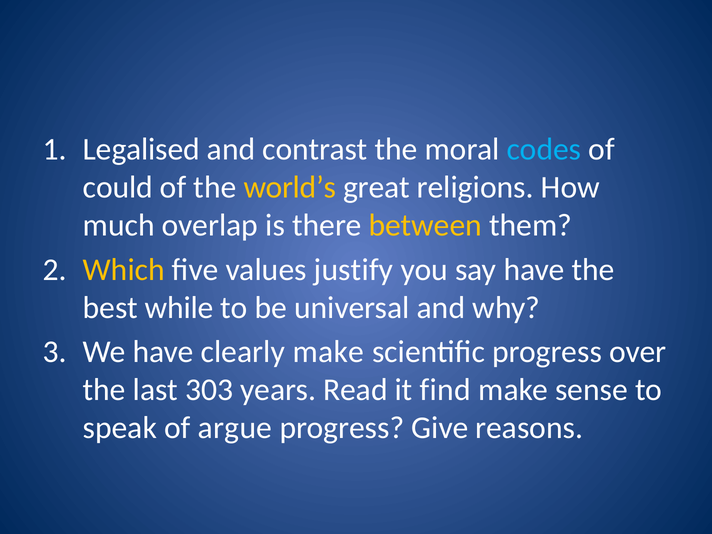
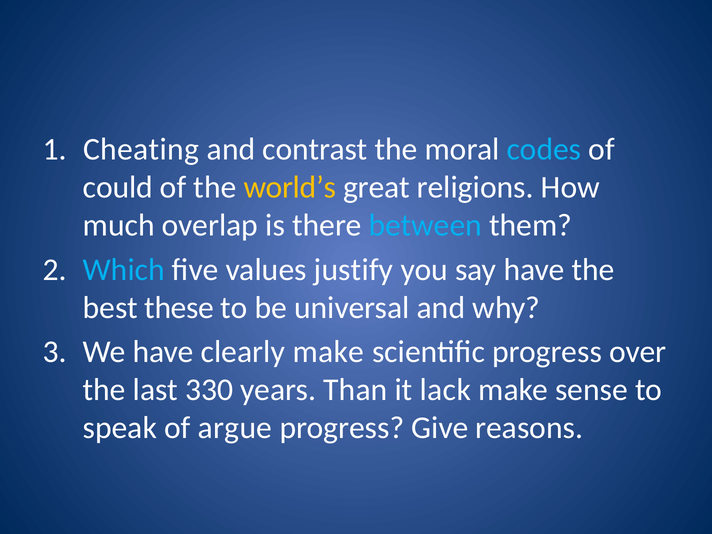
Legalised: Legalised -> Cheating
between colour: yellow -> light blue
Which colour: yellow -> light blue
while: while -> these
303: 303 -> 330
Read: Read -> Than
find: find -> lack
